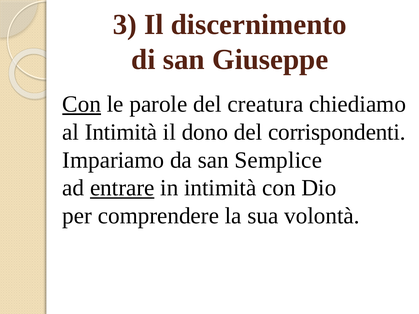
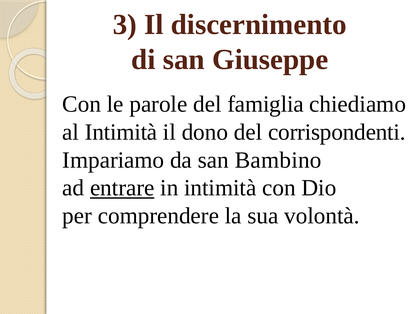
Con at (82, 104) underline: present -> none
creatura: creatura -> famiglia
Semplice: Semplice -> Bambino
